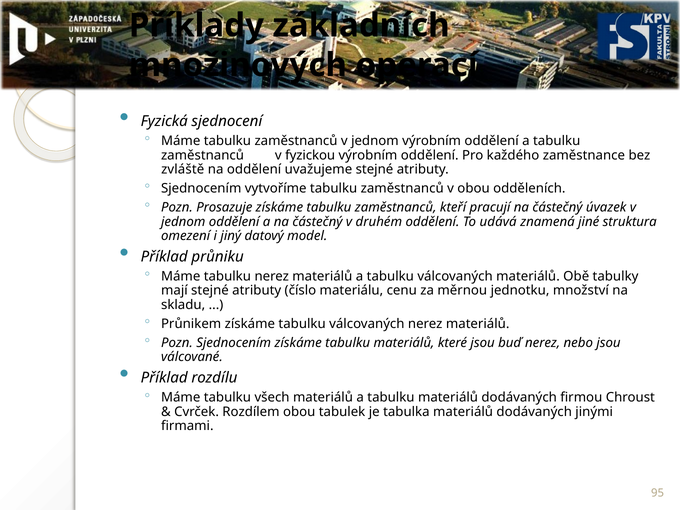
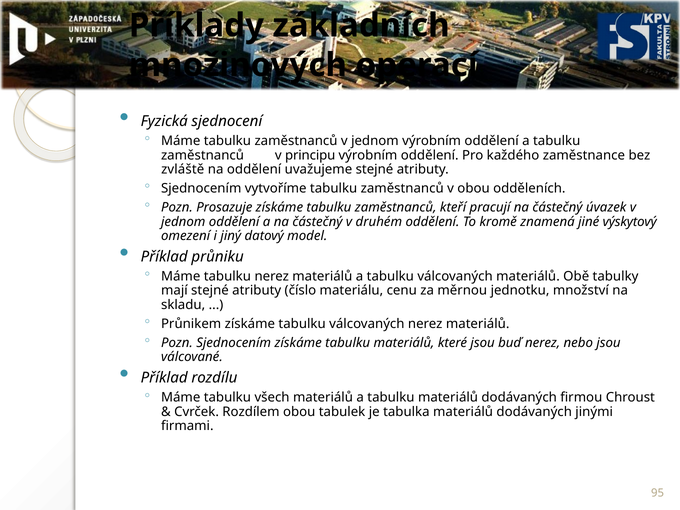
fyzickou: fyzickou -> principu
udává: udává -> kromě
struktura: struktura -> výskytový
